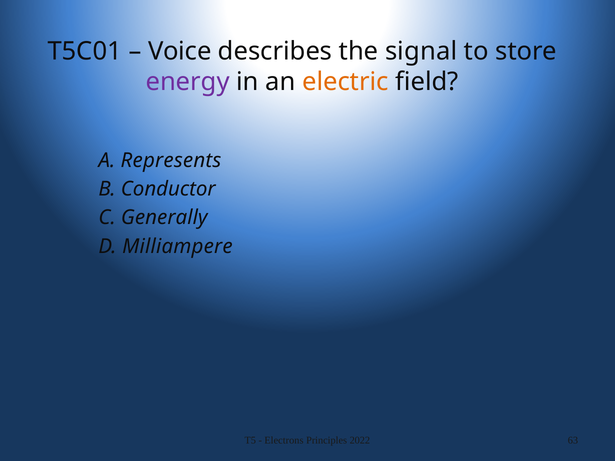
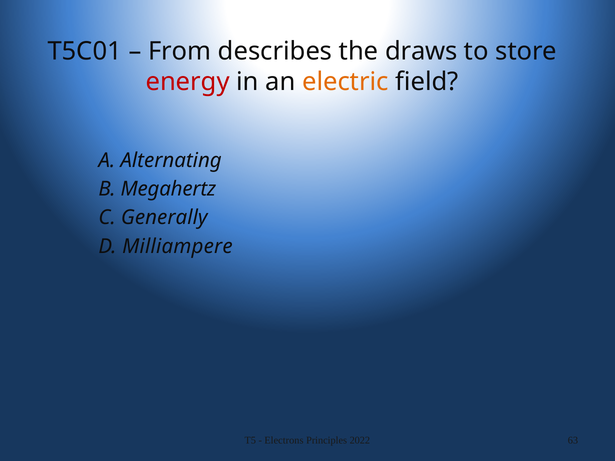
Voice: Voice -> From
signal: signal -> draws
energy colour: purple -> red
Represents: Represents -> Alternating
Conductor: Conductor -> Megahertz
